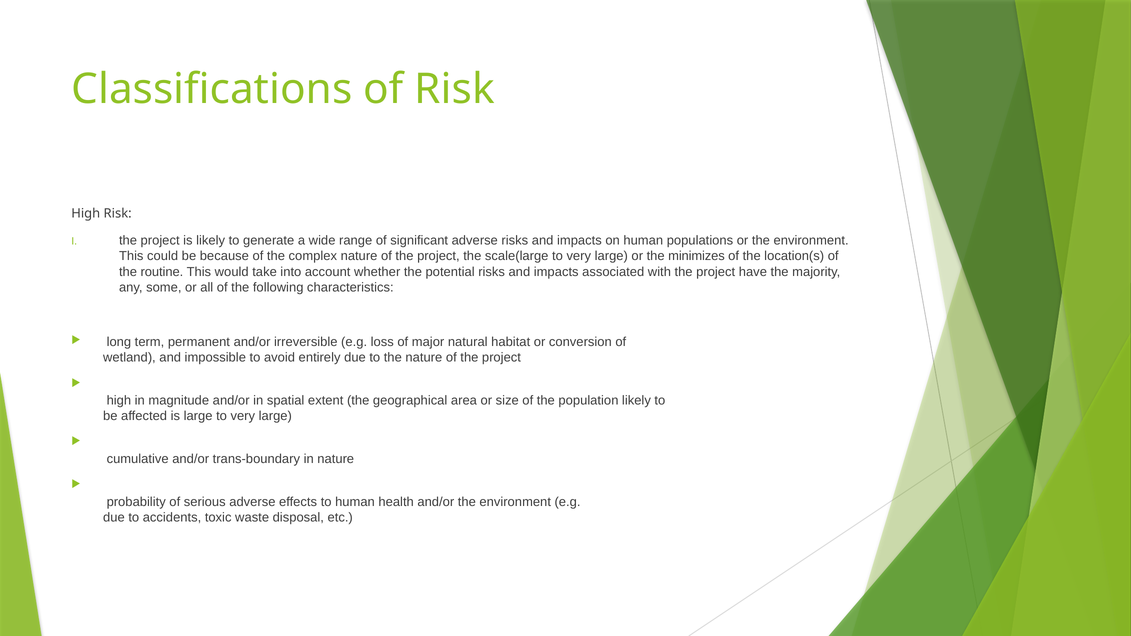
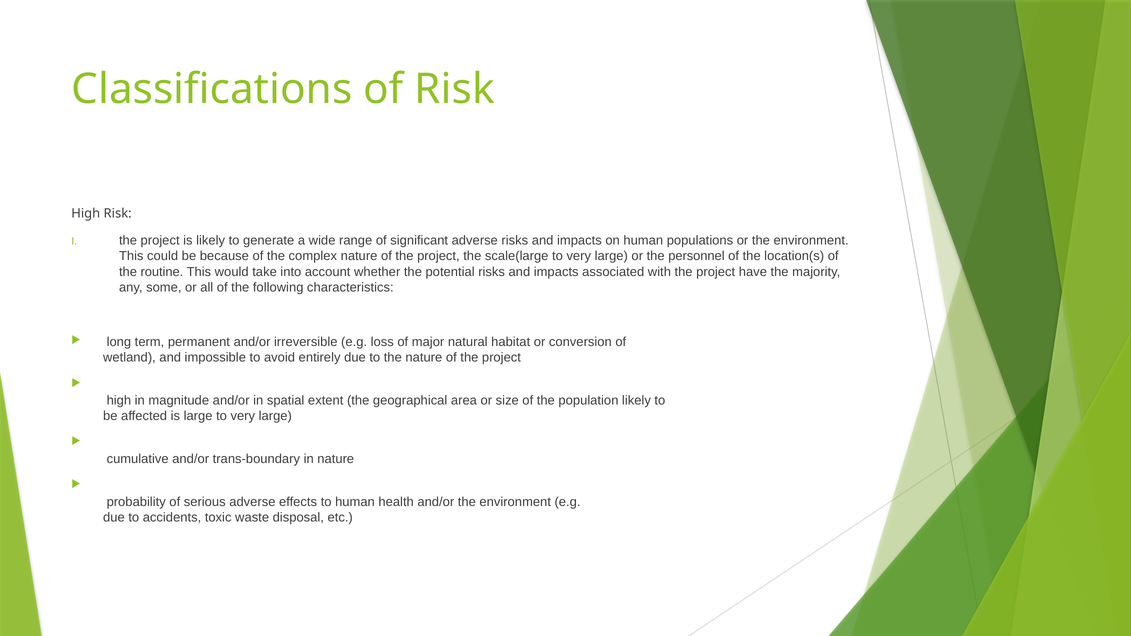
minimizes: minimizes -> personnel
